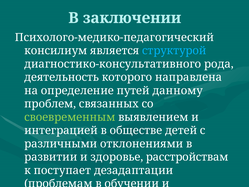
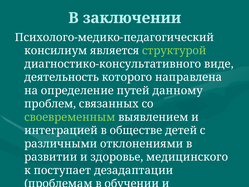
структурой colour: light blue -> light green
рода: рода -> виде
здоровье расстройствам: расстройствам -> медицинского
